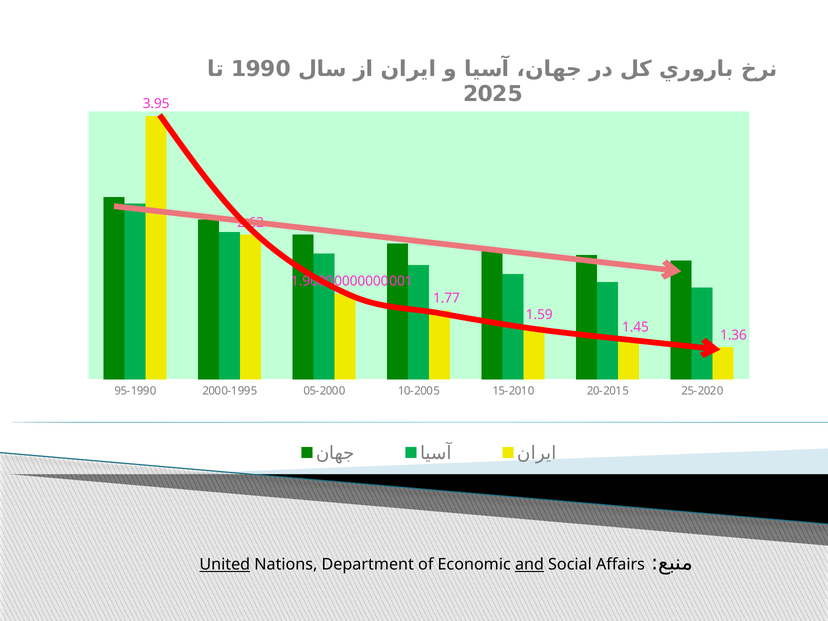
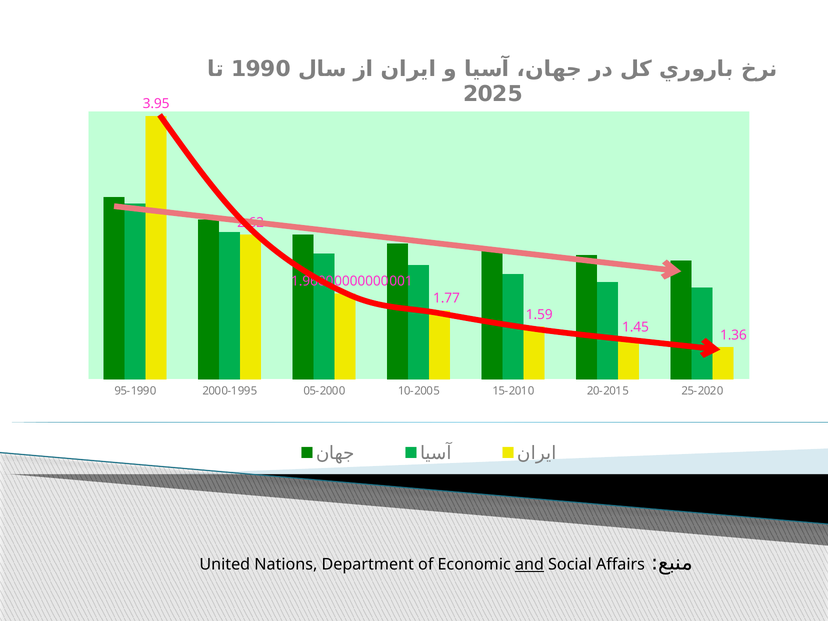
United underline: present -> none
